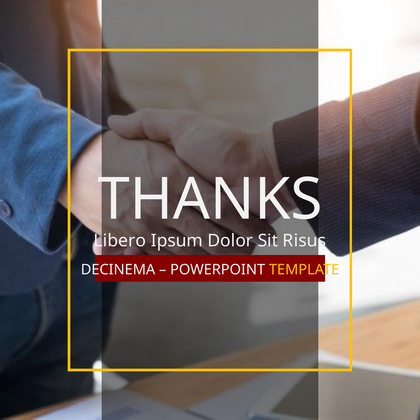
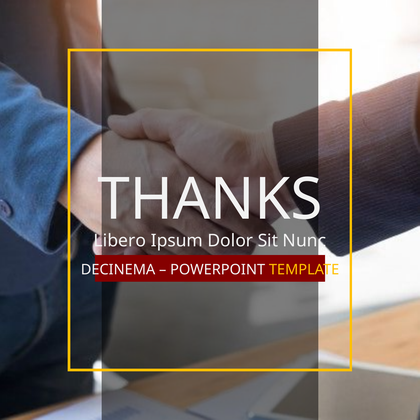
Risus: Risus -> Nunc
